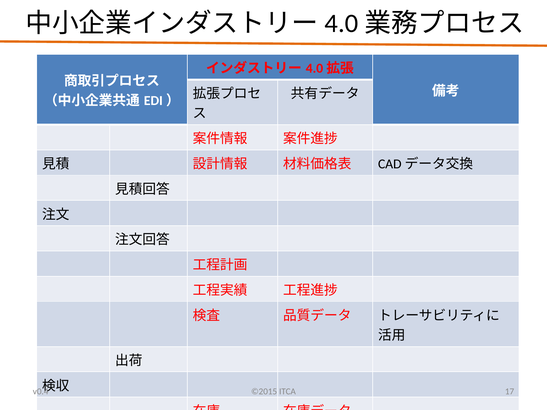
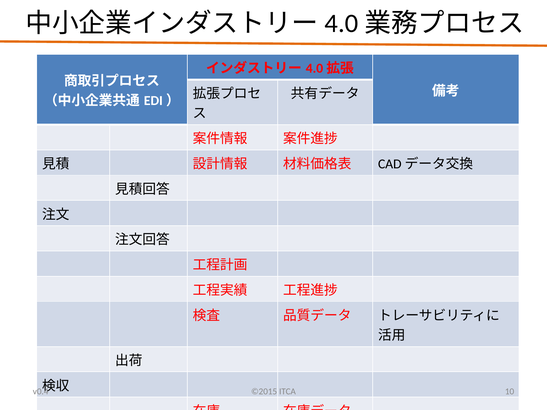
17: 17 -> 10
